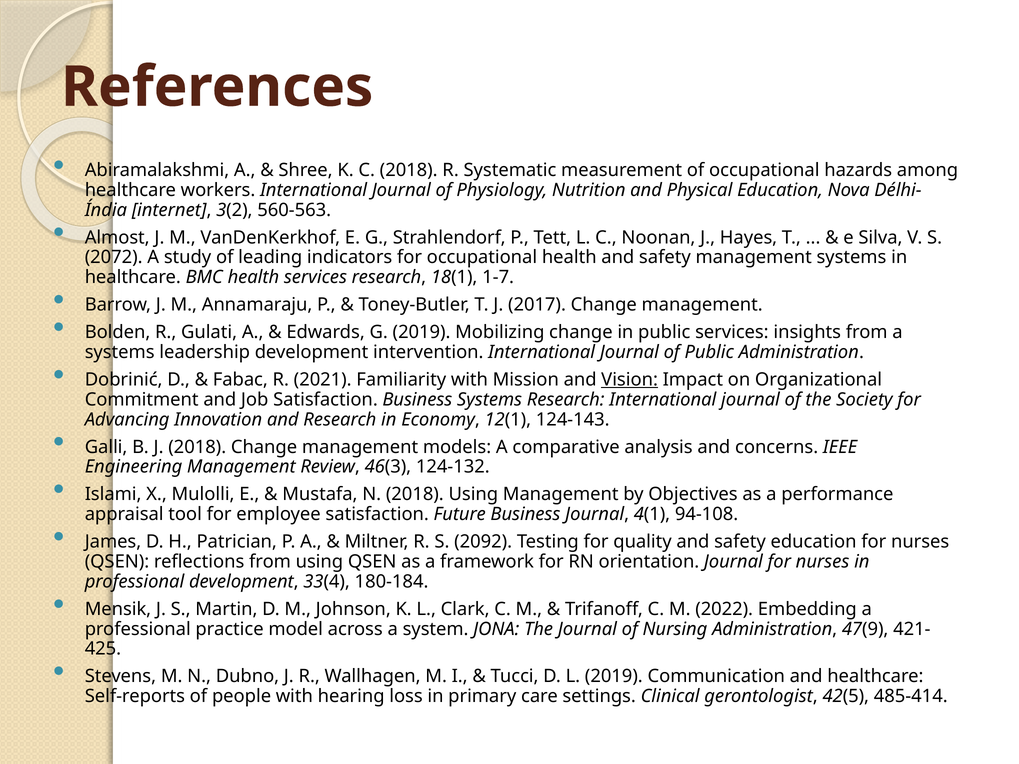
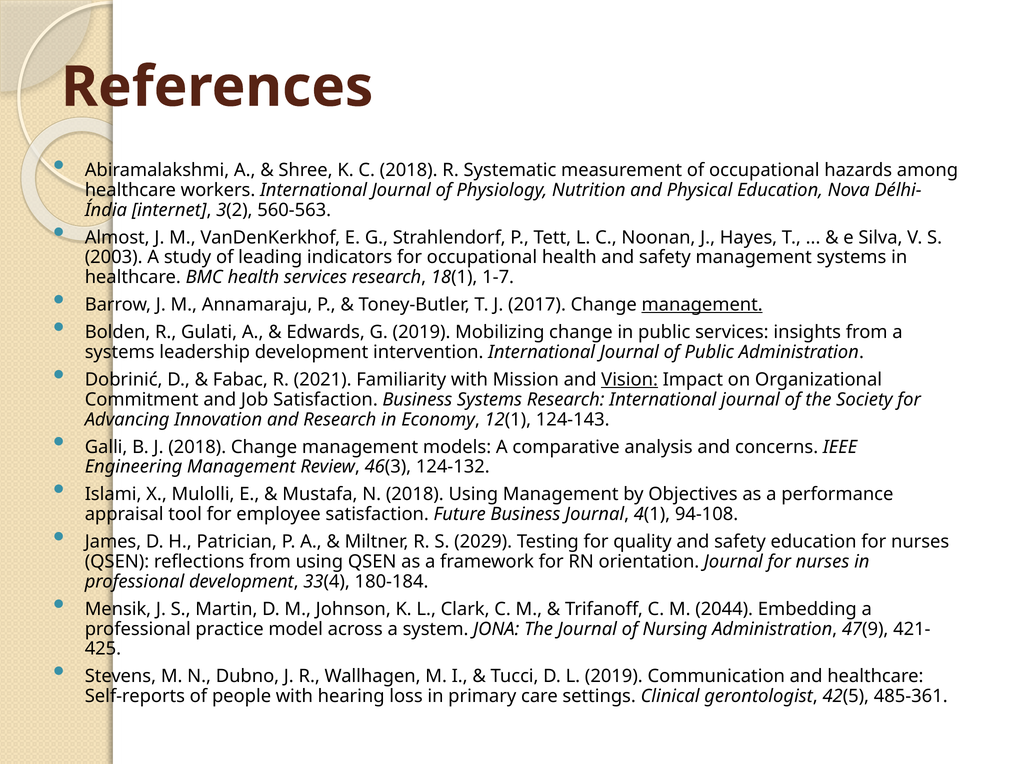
2072: 2072 -> 2003
management at (702, 305) underline: none -> present
2092: 2092 -> 2029
2022: 2022 -> 2044
485-414: 485-414 -> 485-361
